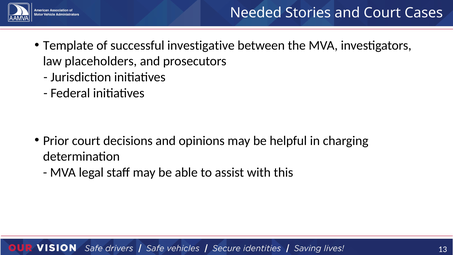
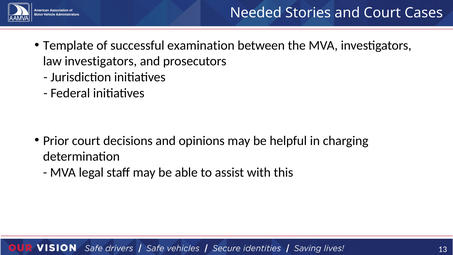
investigative: investigative -> examination
law placeholders: placeholders -> investigators
